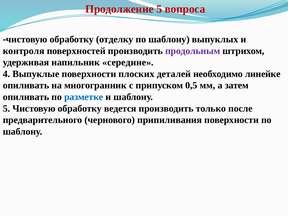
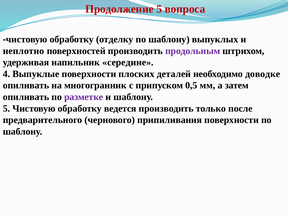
контроля: контроля -> неплотно
линейке: линейке -> доводке
разметке colour: blue -> purple
